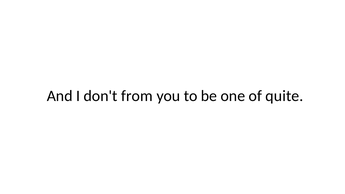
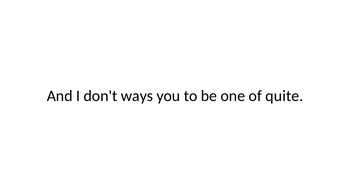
from: from -> ways
